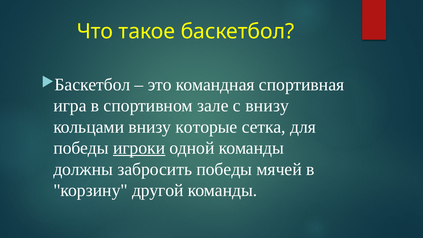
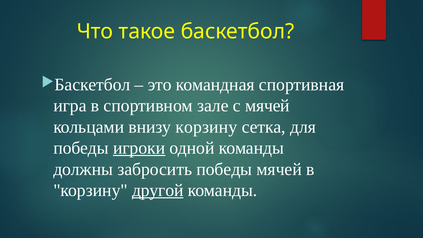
с внизу: внизу -> мячей
внизу которые: которые -> корзину
другой underline: none -> present
